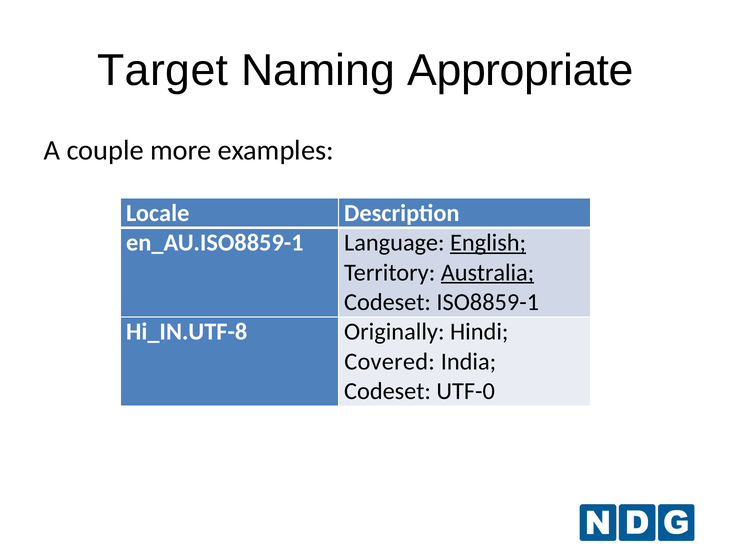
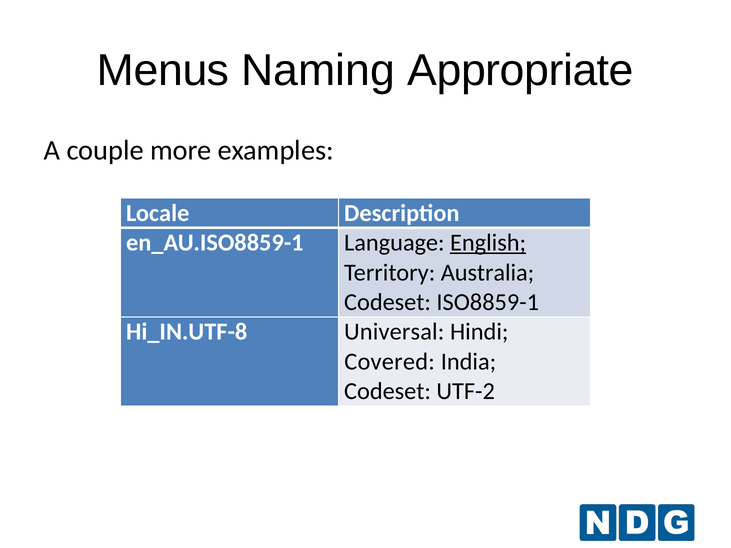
Target: Target -> Menus
Australia underline: present -> none
Originally: Originally -> Universal
UTF-0: UTF-0 -> UTF-2
